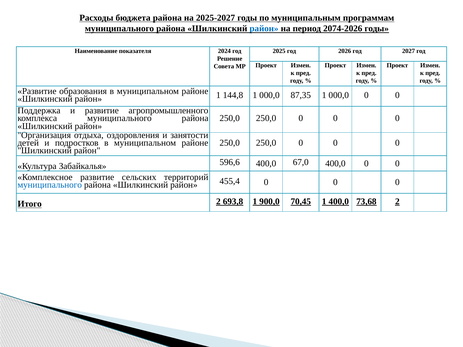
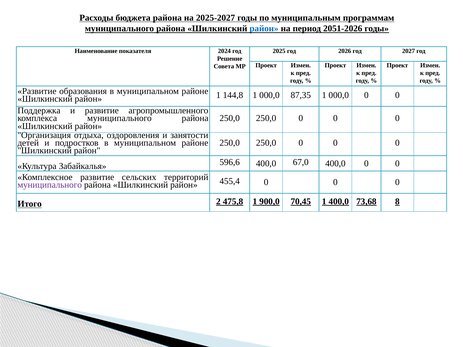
2074-2026: 2074-2026 -> 2051-2026
муниципального at (50, 185) colour: blue -> purple
693,8: 693,8 -> 475,8
73,68 2: 2 -> 8
